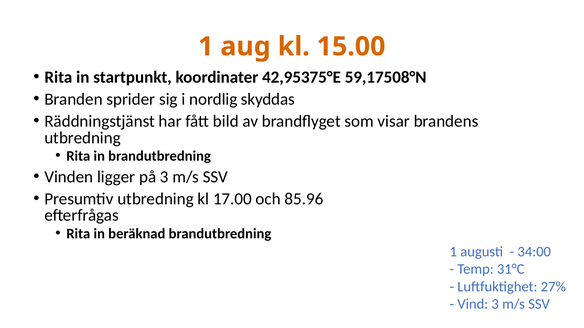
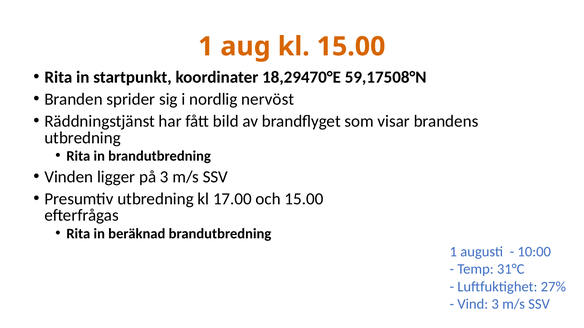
42,95375°E: 42,95375°E -> 18,29470°E
skyddas: skyddas -> nervöst
och 85.96: 85.96 -> 15.00
34:00: 34:00 -> 10:00
